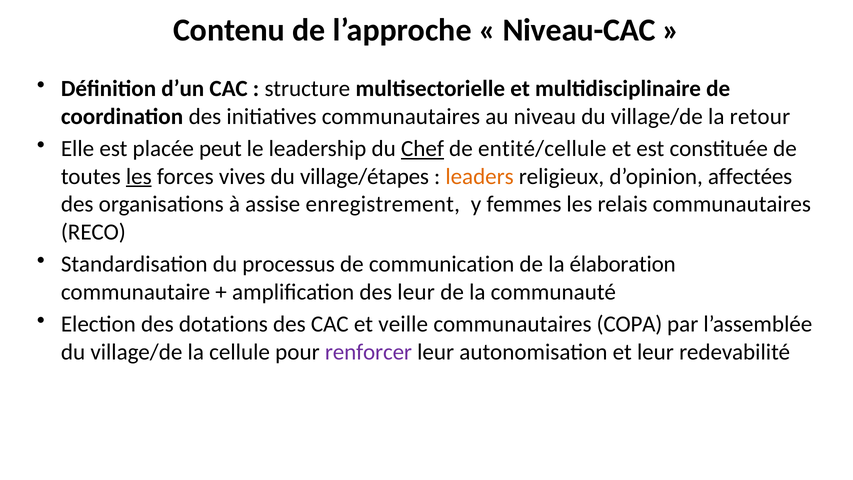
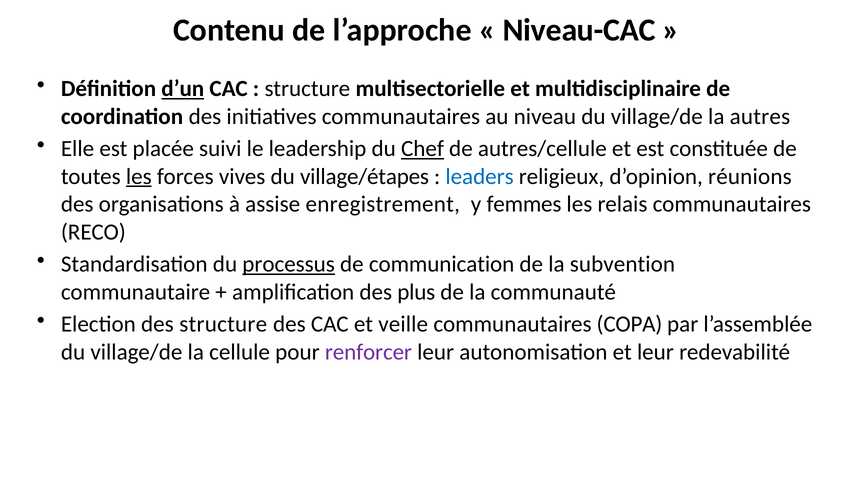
d’un underline: none -> present
retour: retour -> autres
peut: peut -> suivi
entité/cellule: entité/cellule -> autres/cellule
leaders colour: orange -> blue
affectées: affectées -> réunions
processus underline: none -> present
élaboration: élaboration -> subvention
des leur: leur -> plus
des dotations: dotations -> structure
